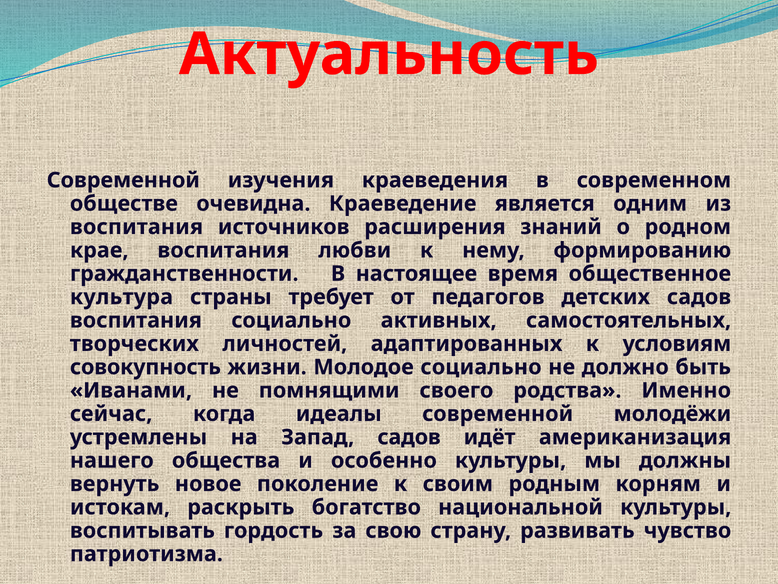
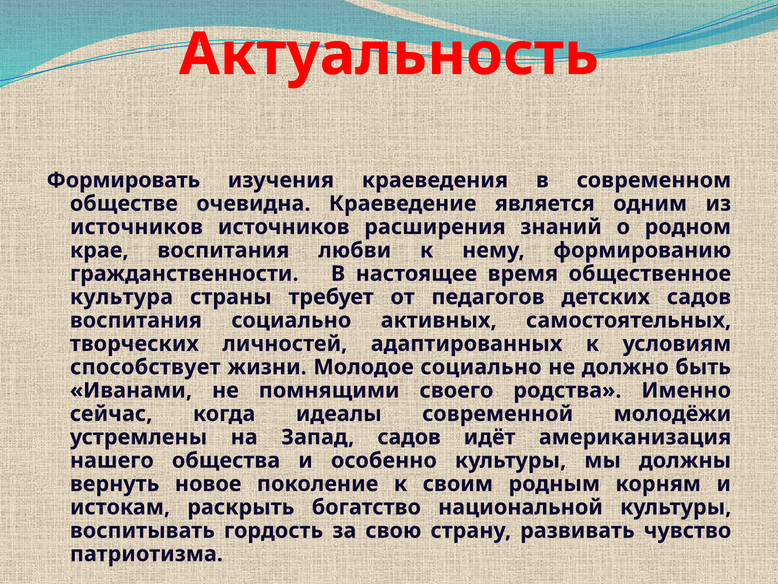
Современной at (123, 180): Современной -> Формировать
воспитания at (136, 227): воспитания -> источников
совокупность: совокупность -> способствует
